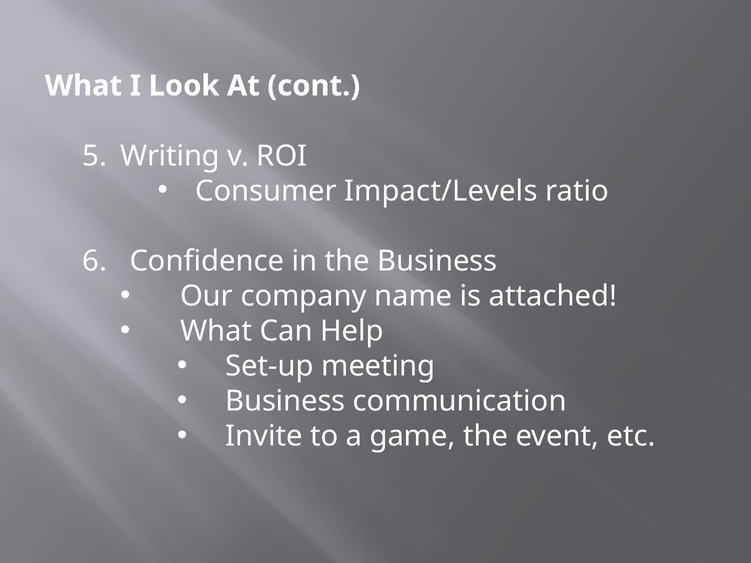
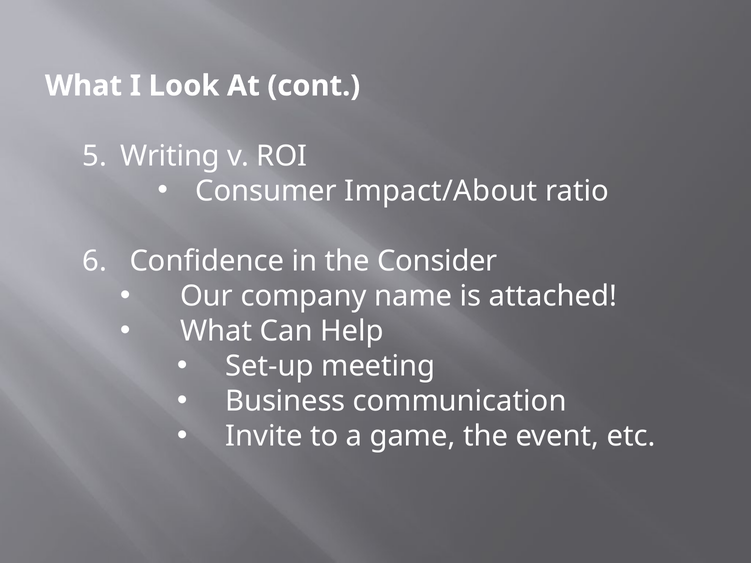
Impact/Levels: Impact/Levels -> Impact/About
the Business: Business -> Consider
